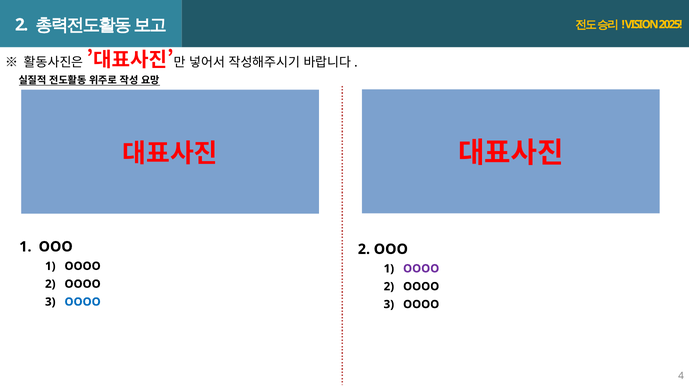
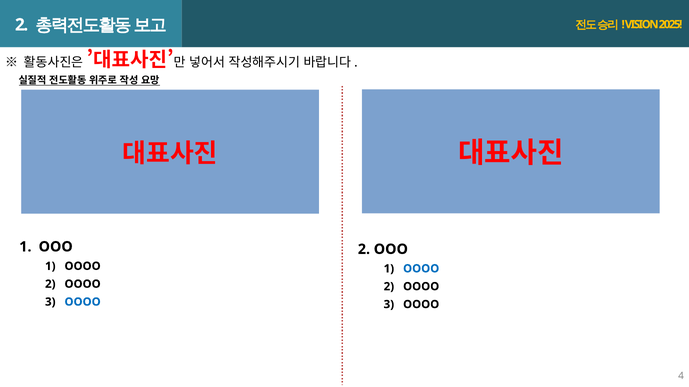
OOOO at (421, 269) colour: purple -> blue
